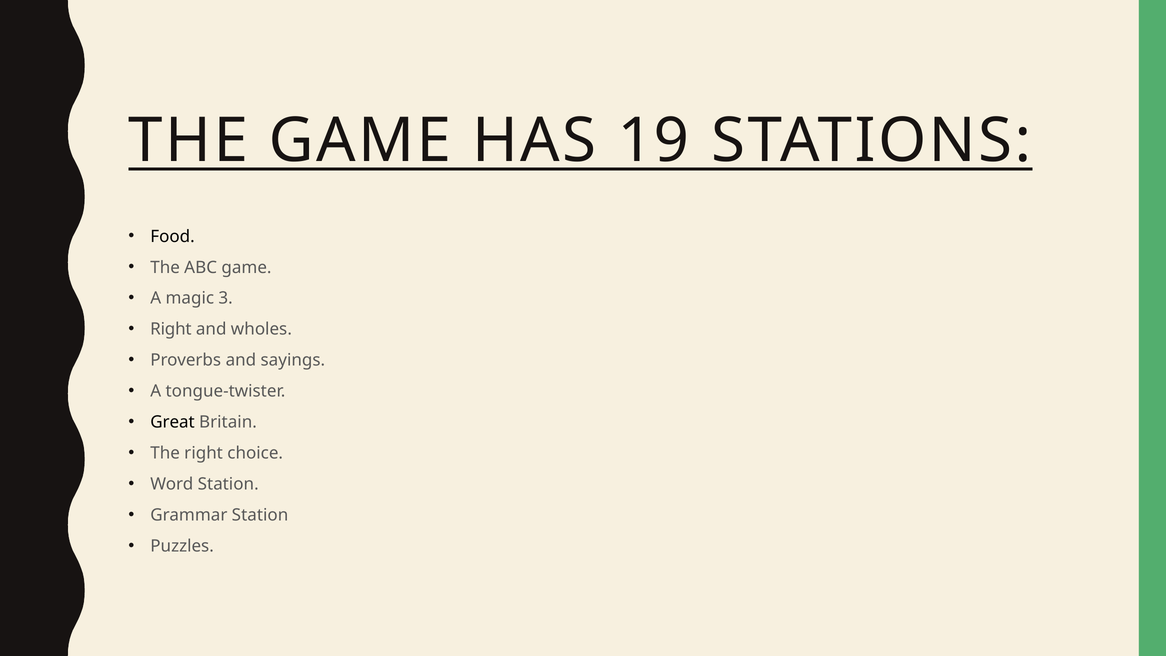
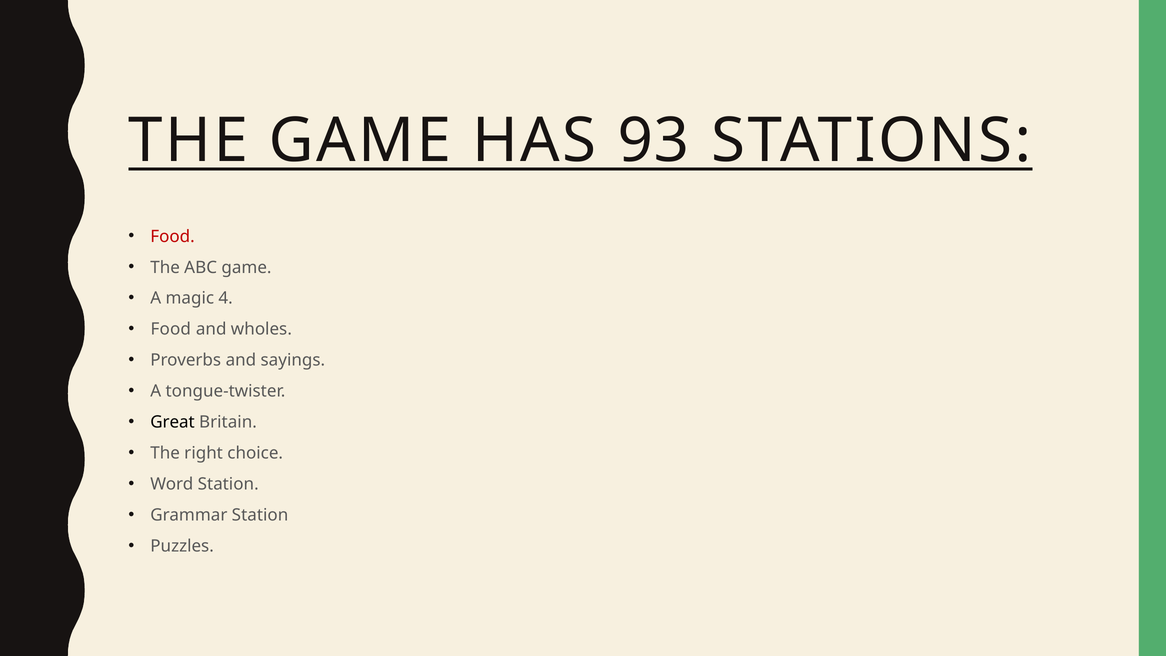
19: 19 -> 93
Food at (173, 236) colour: black -> red
3: 3 -> 4
Right at (171, 329): Right -> Food
